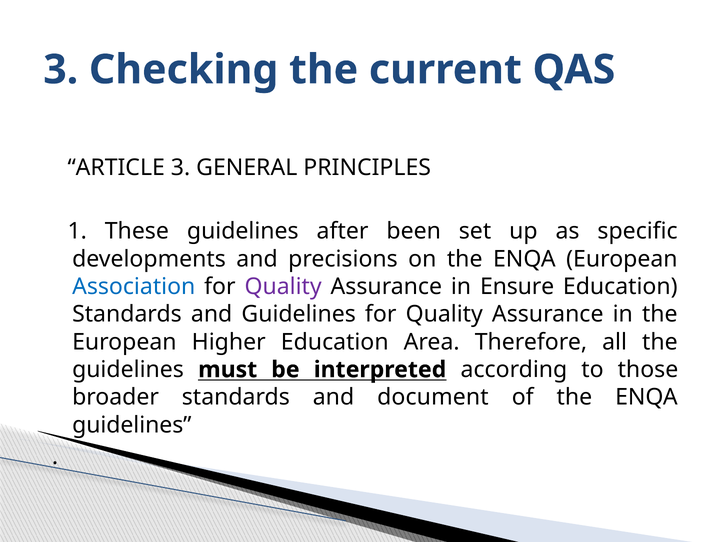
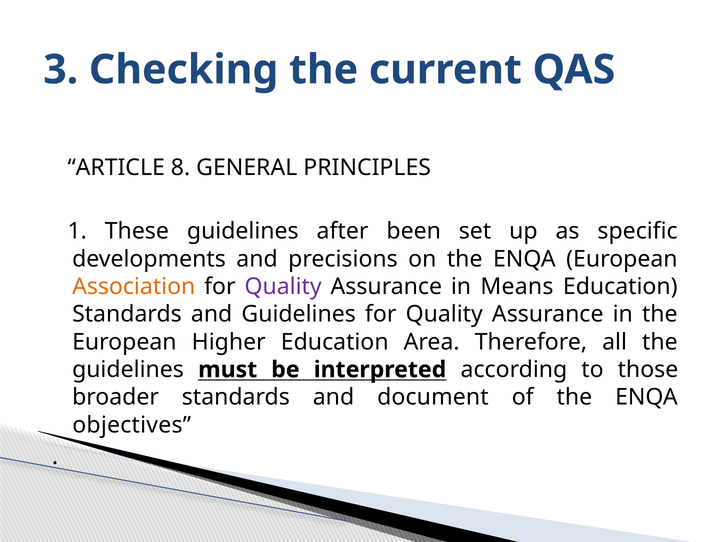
ARTICLE 3: 3 -> 8
Association colour: blue -> orange
Ensure: Ensure -> Means
guidelines at (132, 425): guidelines -> objectives
